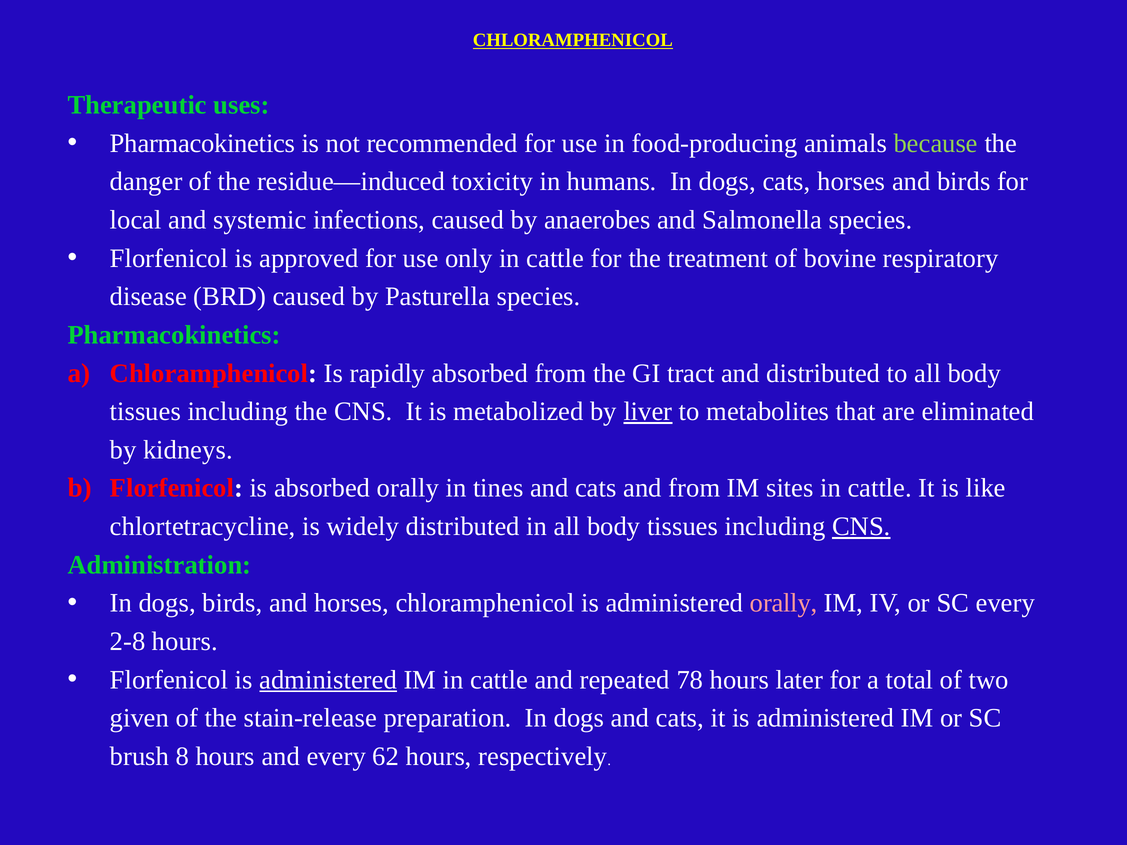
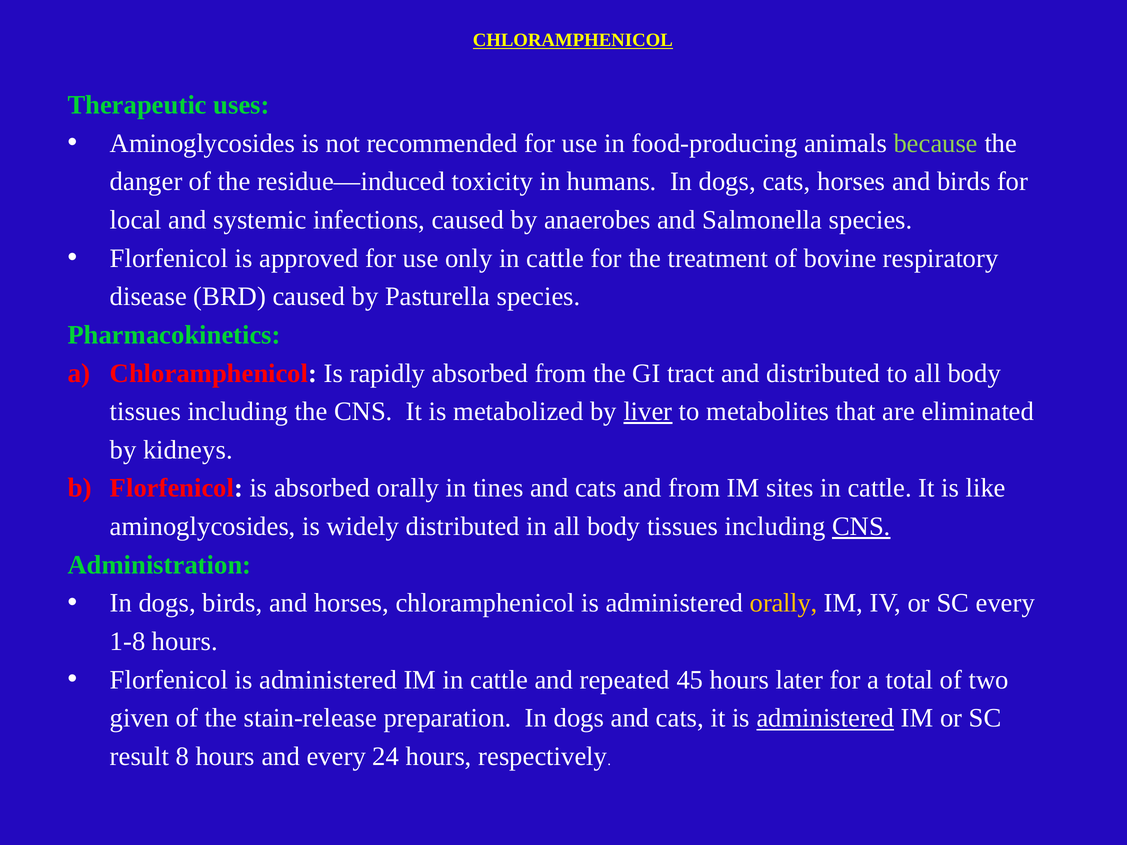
Pharmacokinetics at (203, 143): Pharmacokinetics -> Aminoglycosides
chlortetracycline at (203, 527): chlortetracycline -> aminoglycosides
orally at (784, 603) colour: pink -> yellow
2-8: 2-8 -> 1-8
administered at (328, 680) underline: present -> none
78: 78 -> 45
administered at (825, 718) underline: none -> present
brush: brush -> result
62: 62 -> 24
